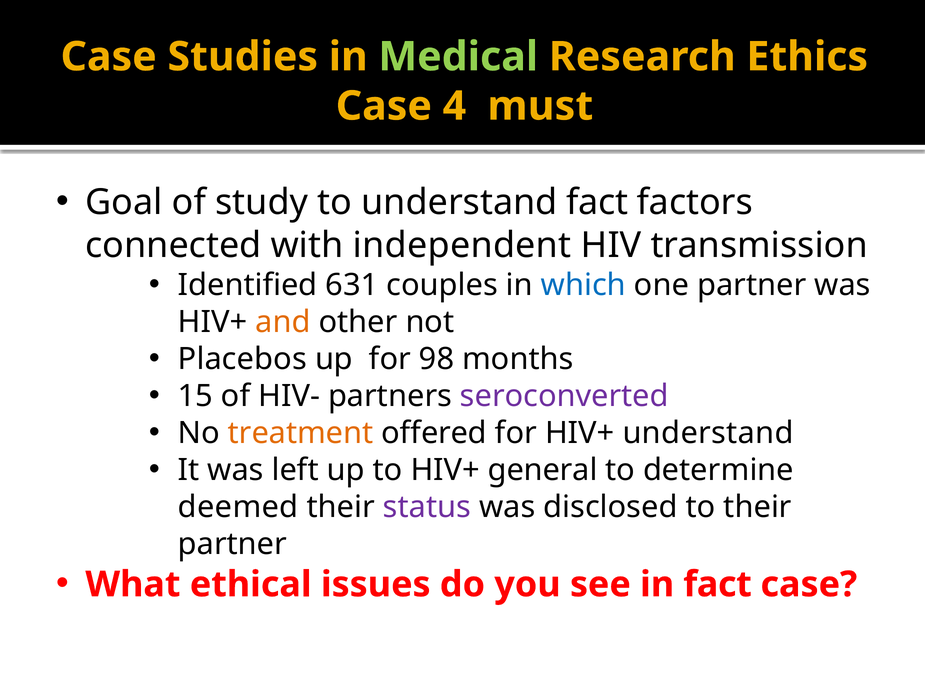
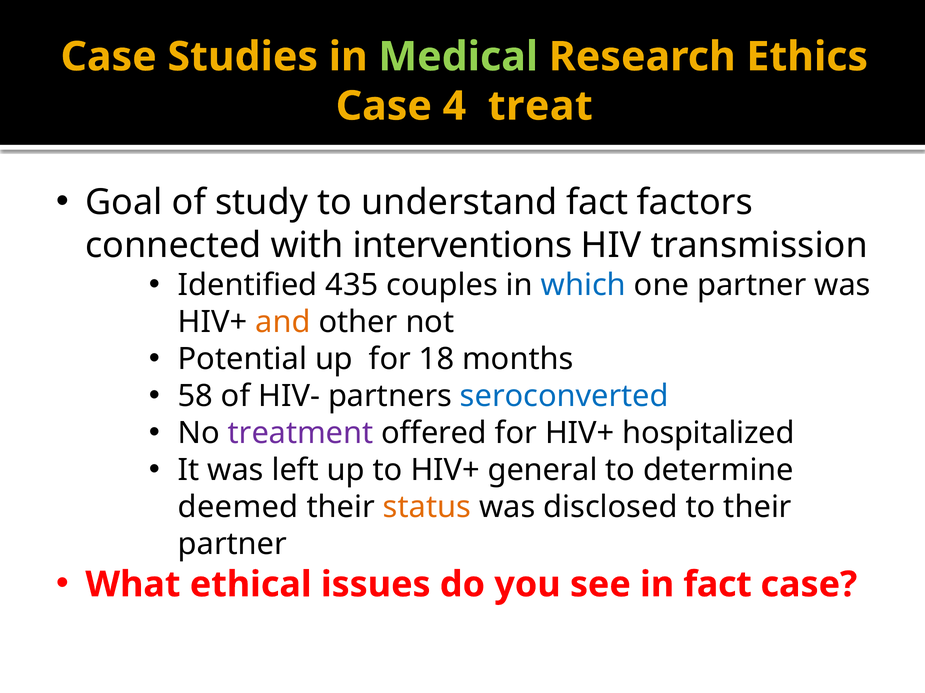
must: must -> treat
independent: independent -> interventions
631: 631 -> 435
Placebos: Placebos -> Potential
98: 98 -> 18
15: 15 -> 58
seroconverted colour: purple -> blue
treatment colour: orange -> purple
HIV+ understand: understand -> hospitalized
status colour: purple -> orange
